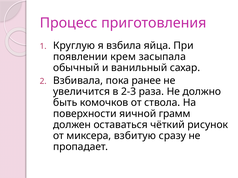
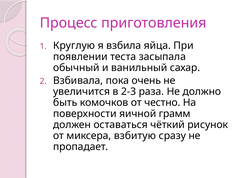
крем: крем -> теста
ранее: ранее -> очень
ствола: ствола -> честно
